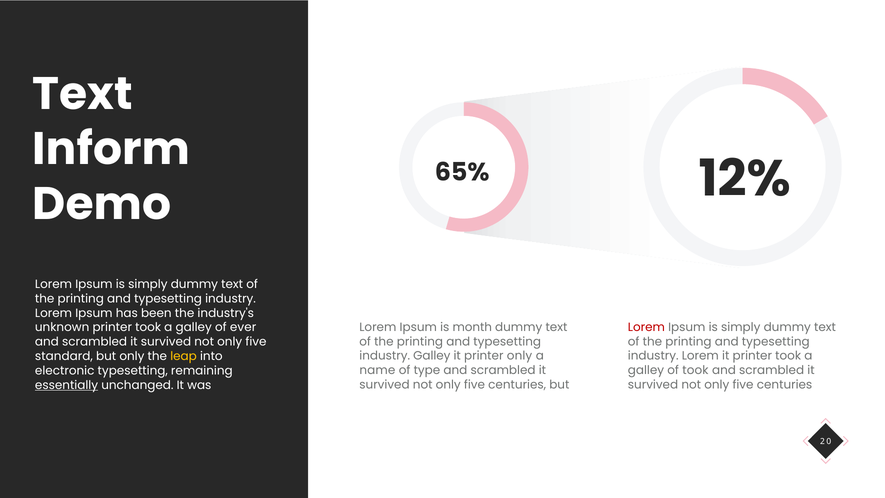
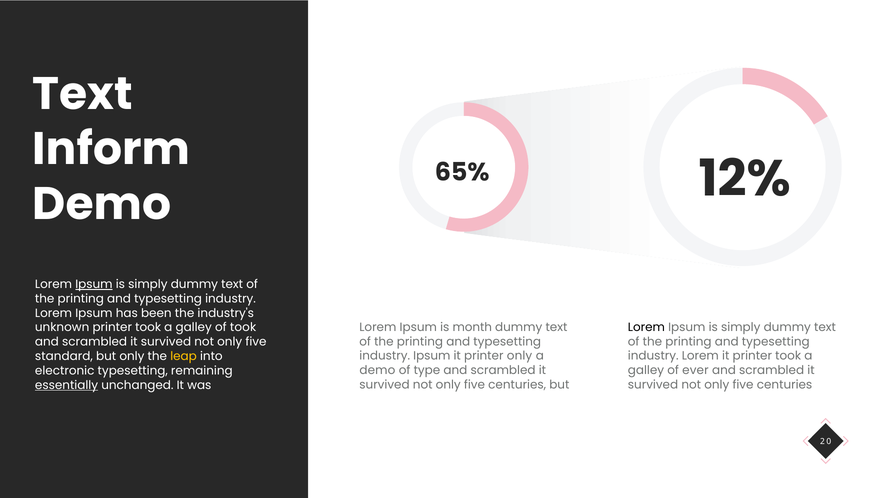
Ipsum at (94, 284) underline: none -> present
Lorem at (646, 327) colour: red -> black
of ever: ever -> took
industry Galley: Galley -> Ipsum
name at (377, 370): name -> demo
of took: took -> ever
